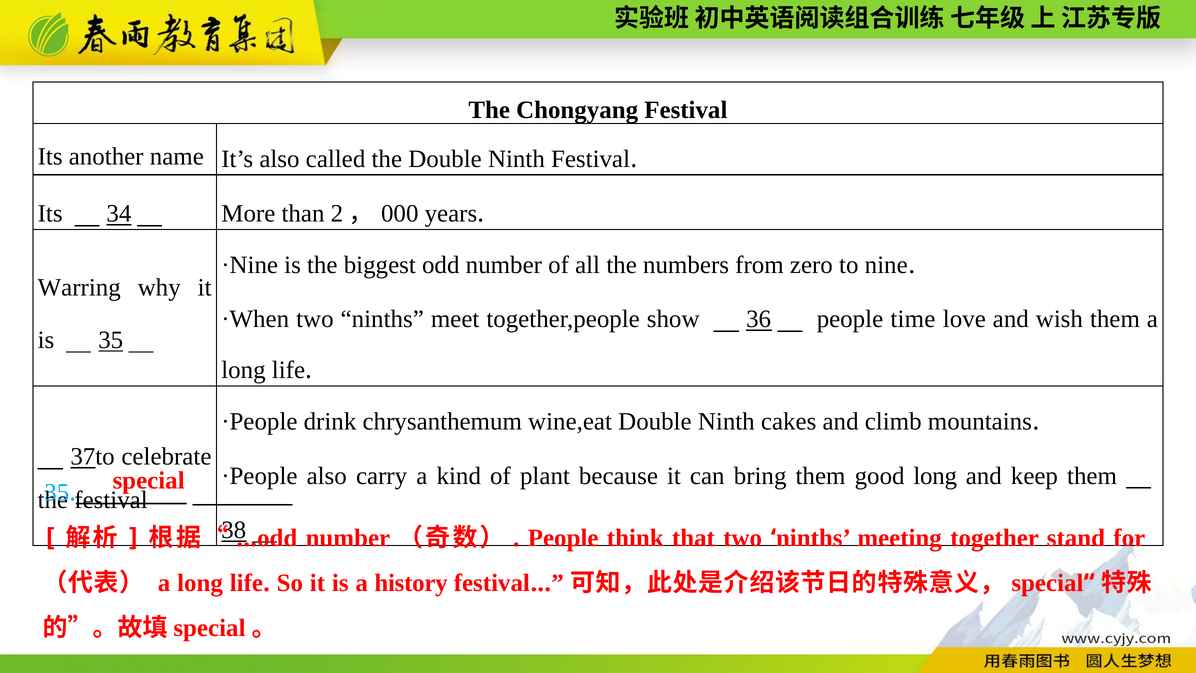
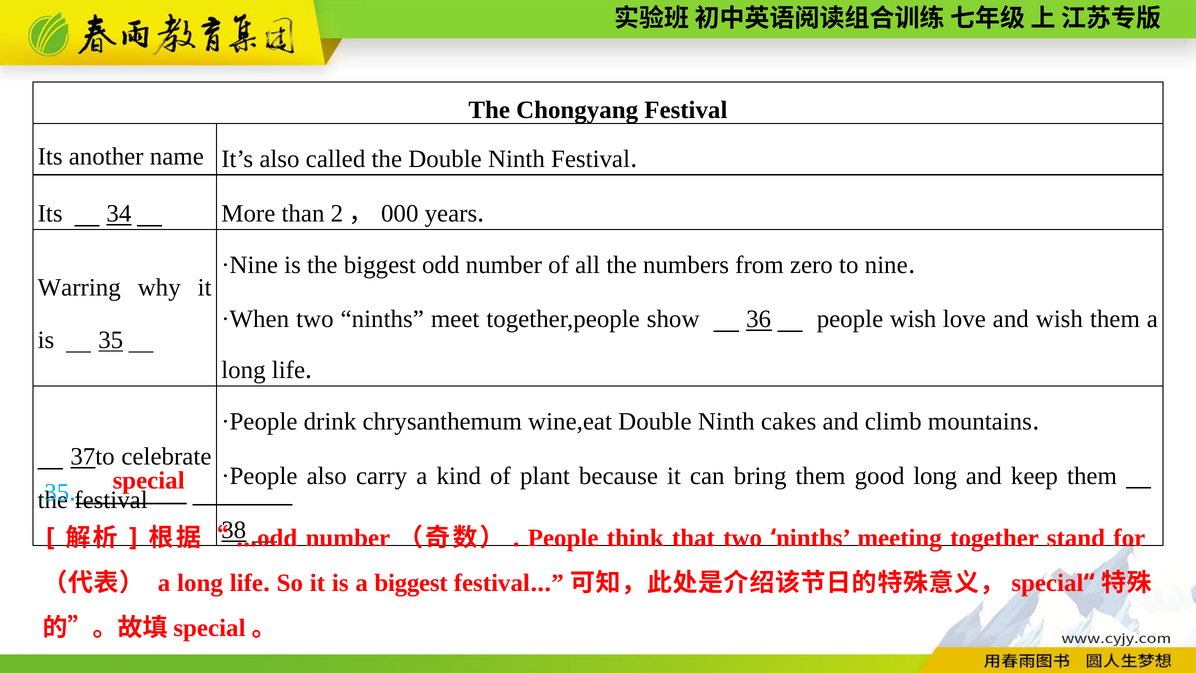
people time: time -> wish
a history: history -> biggest
